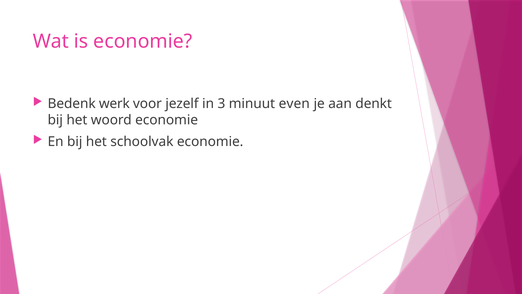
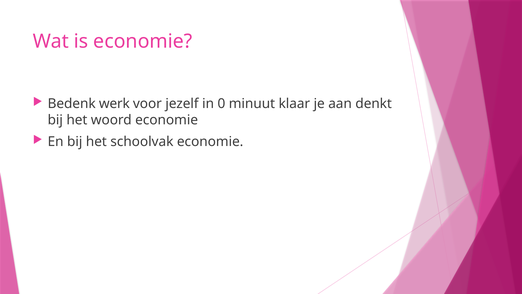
3: 3 -> 0
even: even -> klaar
